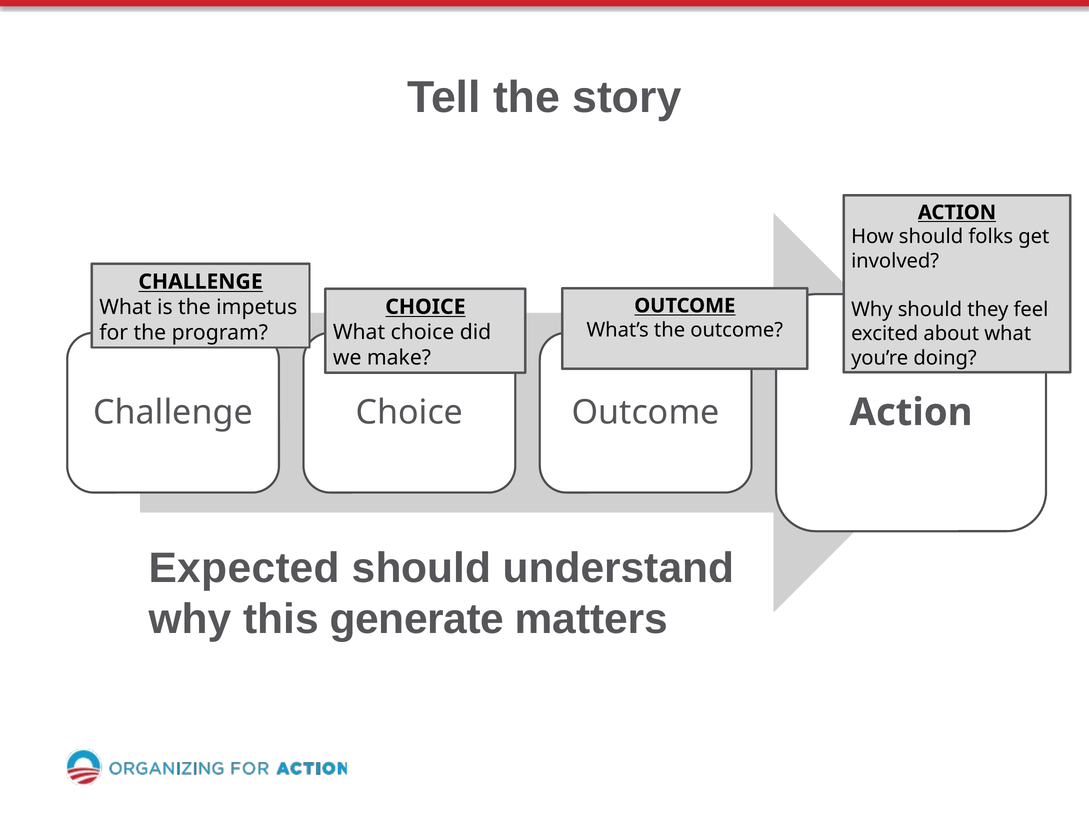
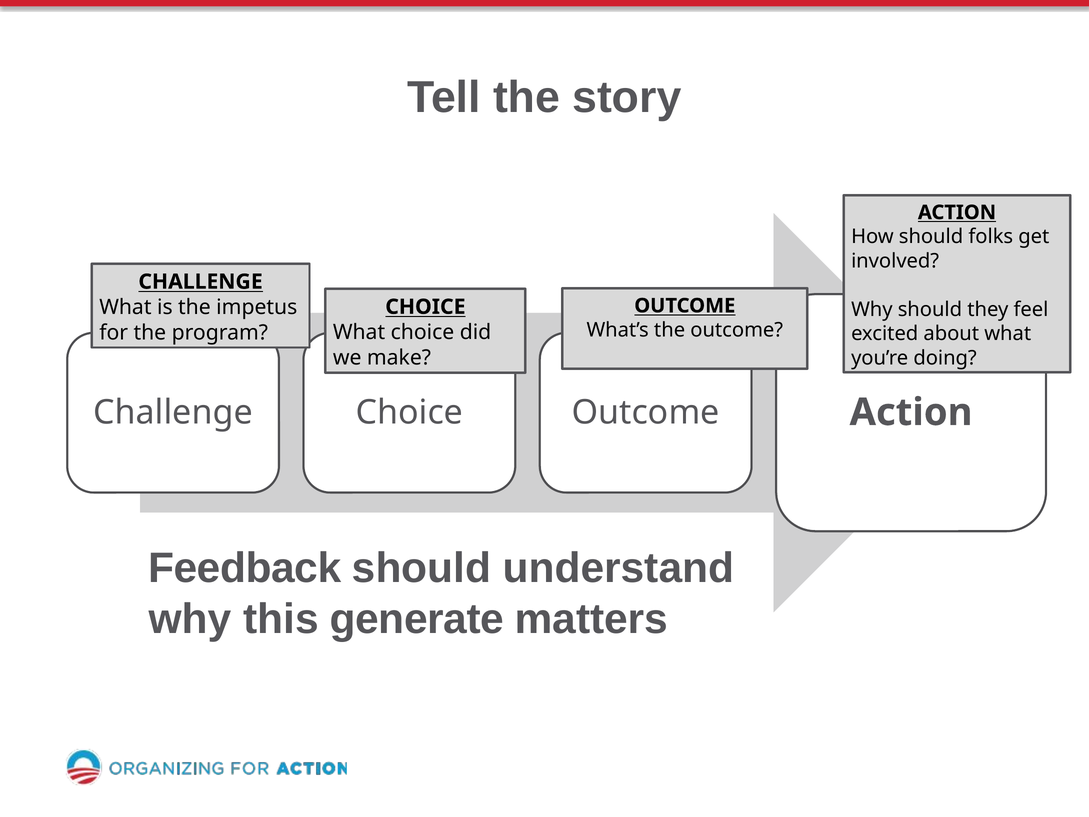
Expected: Expected -> Feedback
